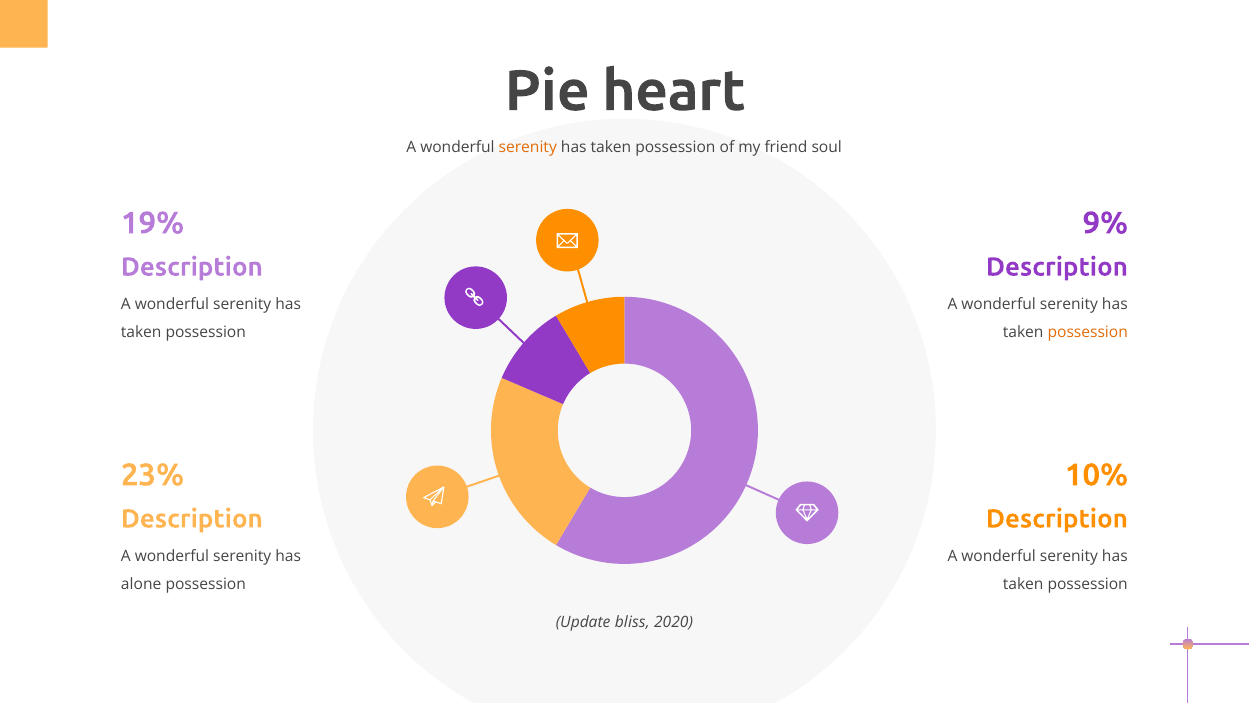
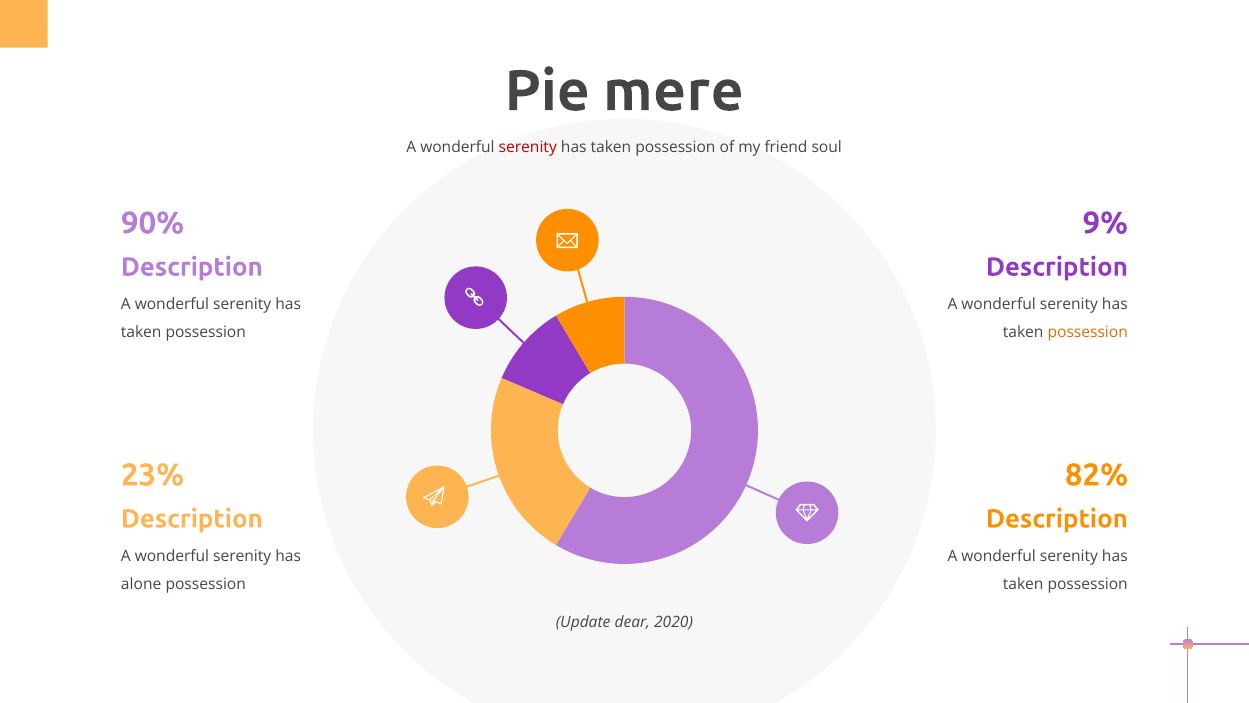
heart: heart -> mere
serenity at (528, 148) colour: orange -> red
19%: 19% -> 90%
10%: 10% -> 82%
bliss: bliss -> dear
